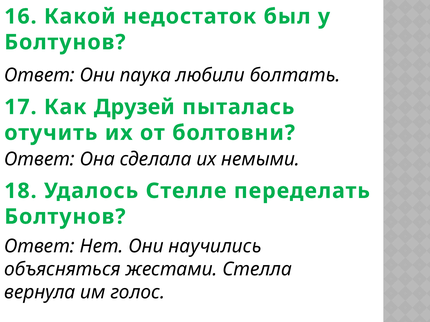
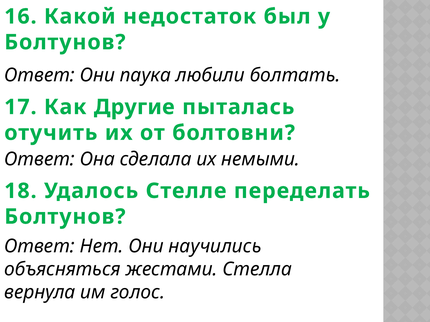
Друзей: Друзей -> Другие
